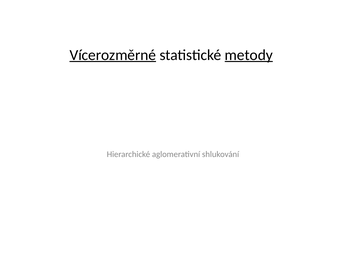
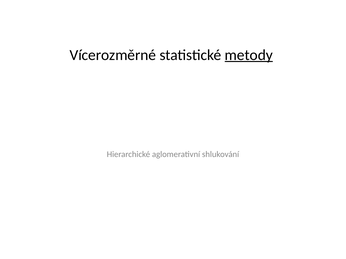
Vícerozměrné underline: present -> none
